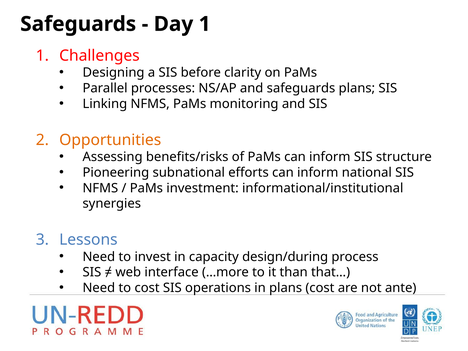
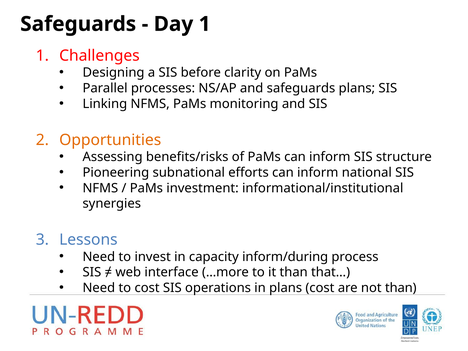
design/during: design/during -> inform/during
not ante: ante -> than
